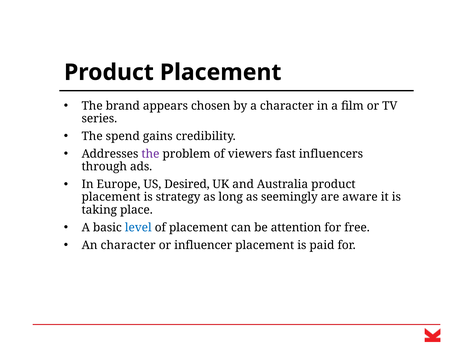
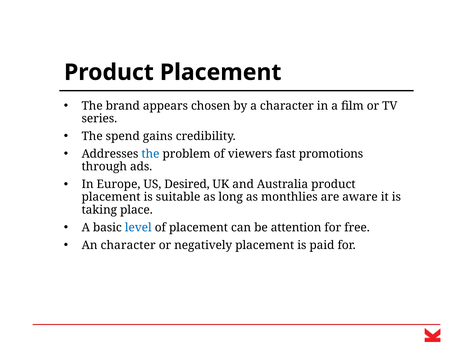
the at (150, 154) colour: purple -> blue
influencers: influencers -> promotions
strategy: strategy -> suitable
seemingly: seemingly -> monthlies
influencer: influencer -> negatively
